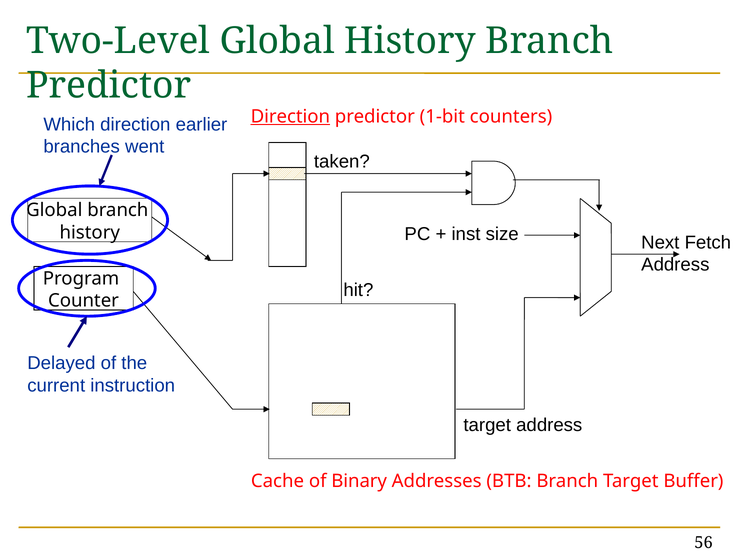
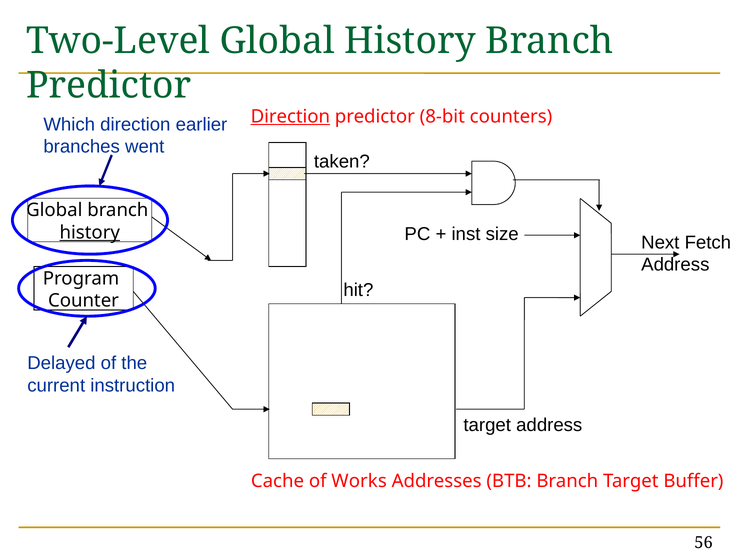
1-bit: 1-bit -> 8-bit
history at (90, 233) underline: none -> present
Binary: Binary -> Works
